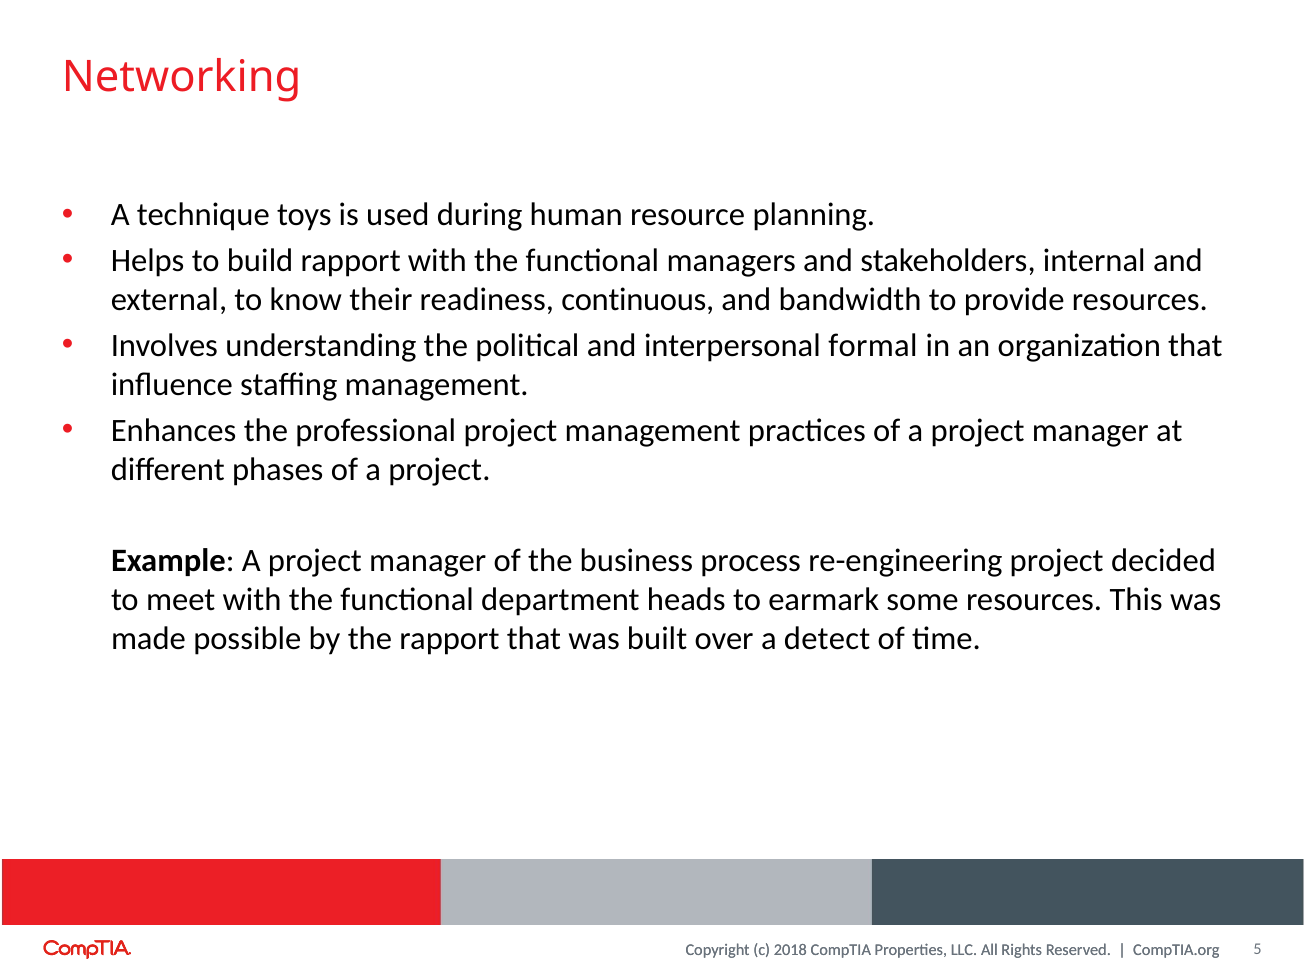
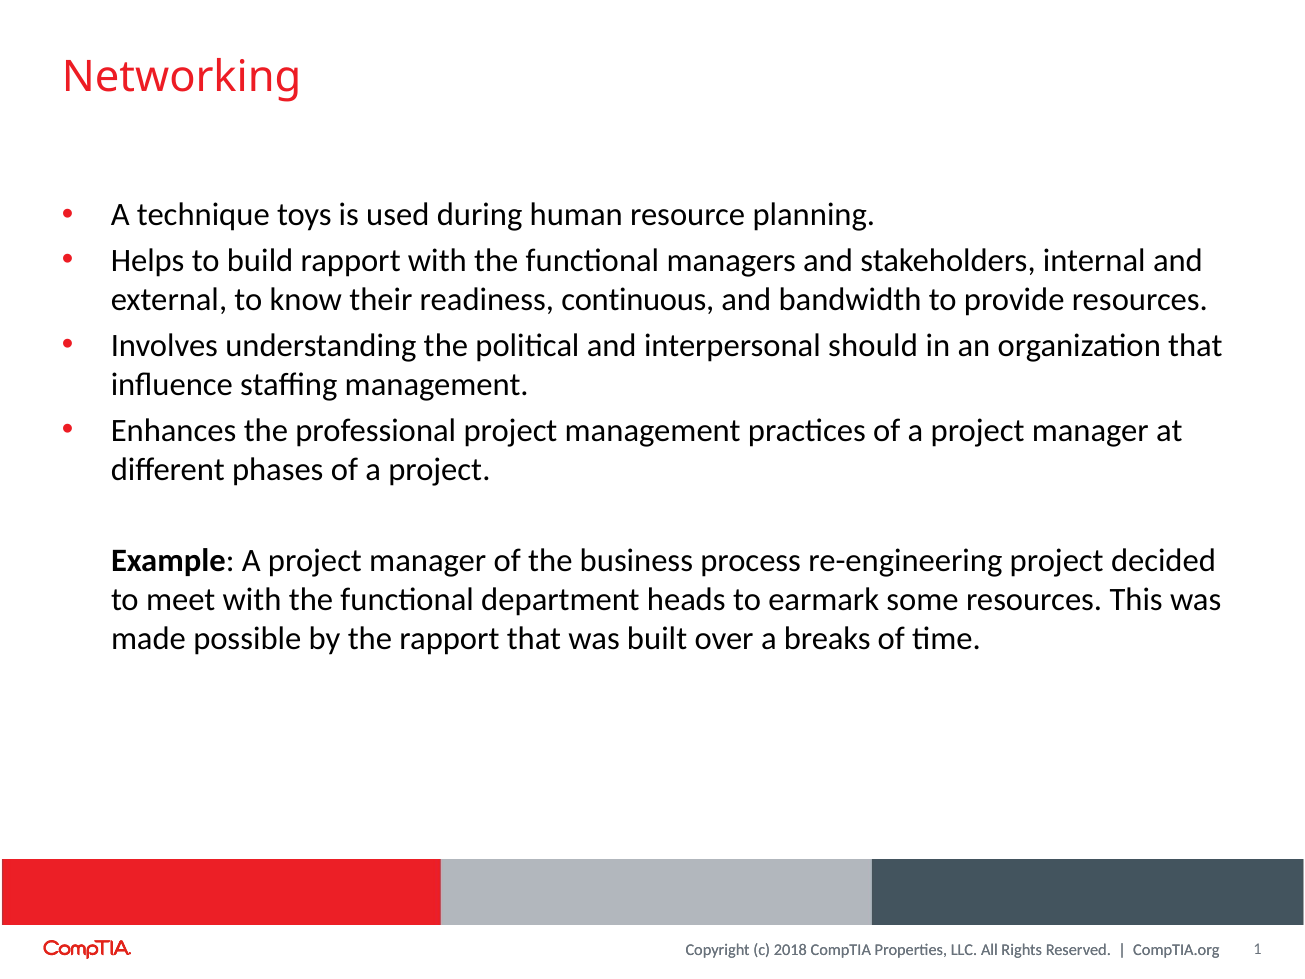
formal: formal -> should
detect: detect -> breaks
5: 5 -> 1
